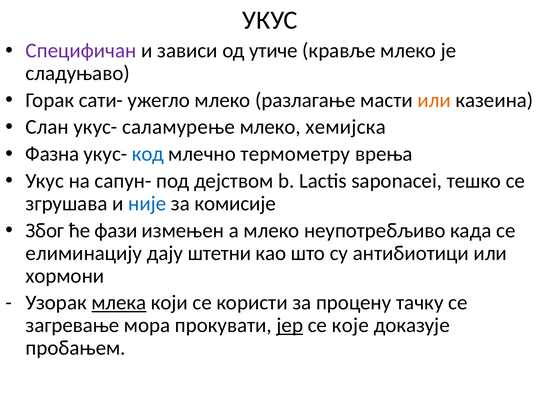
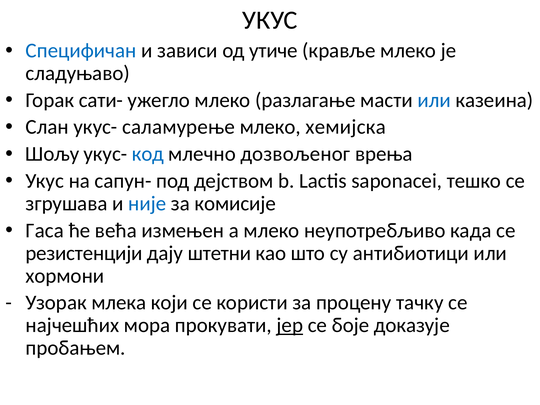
Специфичан colour: purple -> blue
или at (434, 100) colour: orange -> blue
Фазна: Фазна -> Шољу
термометру: термометру -> дозвољеног
Због: Због -> Гаса
фази: фази -> већа
елиминацију: елиминацију -> резистенцији
млека underline: present -> none
загревање: загревање -> најчешћих
које: које -> боје
